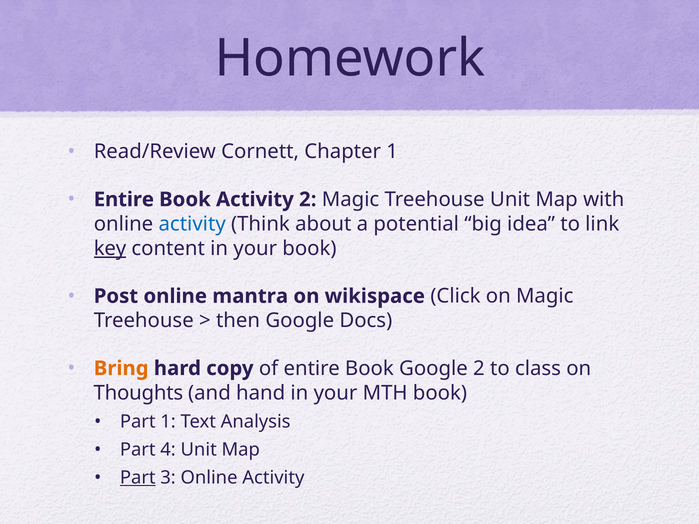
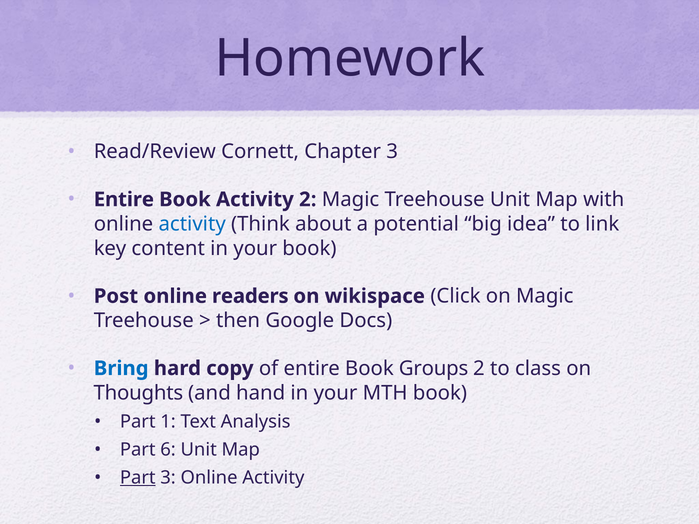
Chapter 1: 1 -> 3
key underline: present -> none
mantra: mantra -> readers
Bring colour: orange -> blue
Book Google: Google -> Groups
4: 4 -> 6
